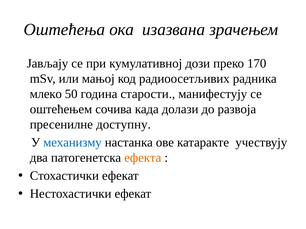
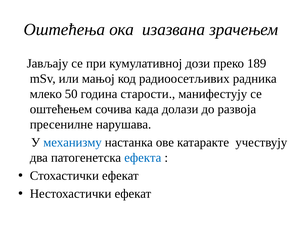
170: 170 -> 189
доступну: доступну -> нарушава
ефекта colour: orange -> blue
